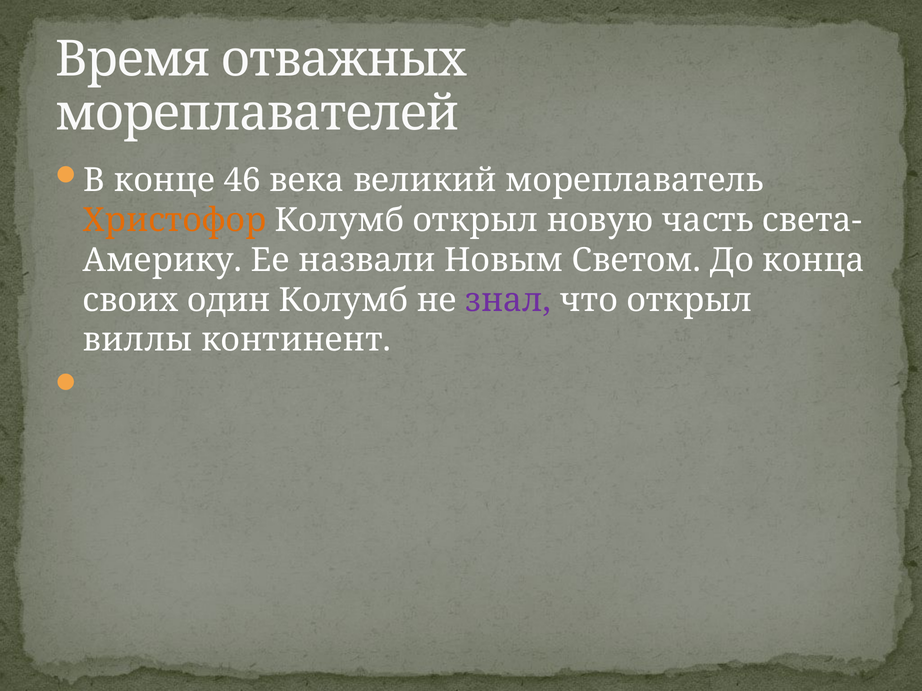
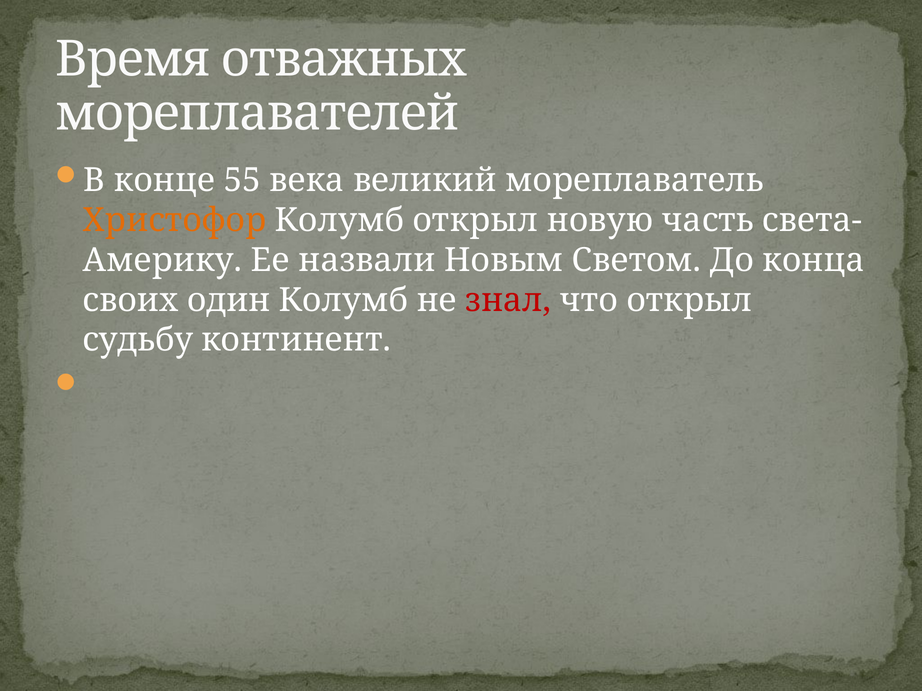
46: 46 -> 55
знал colour: purple -> red
виллы: виллы -> судьбу
